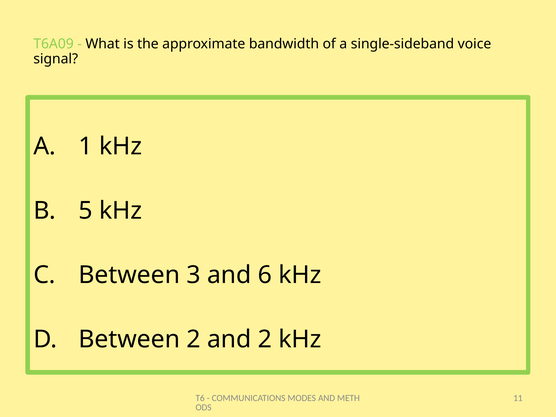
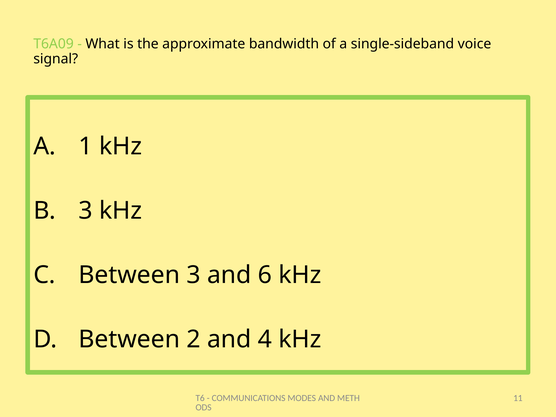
5 at (86, 211): 5 -> 3
and 2: 2 -> 4
